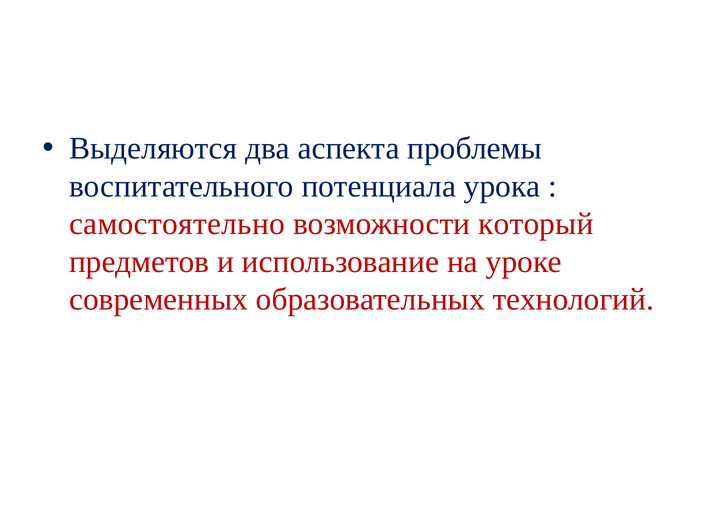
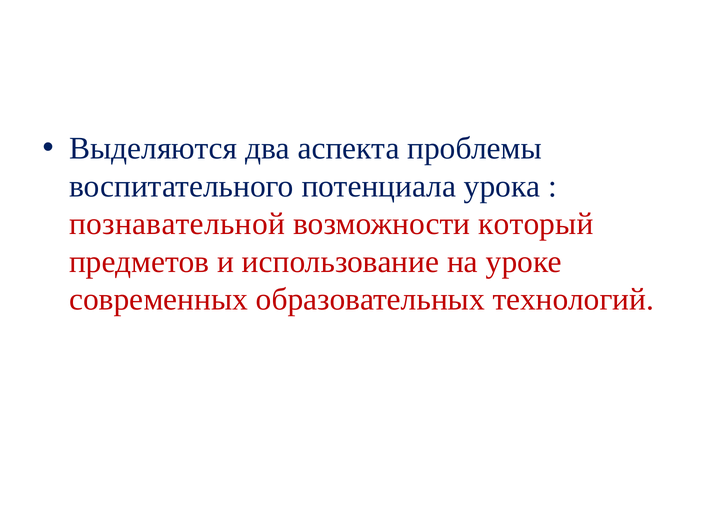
самостоятельно: самостоятельно -> познавательной
